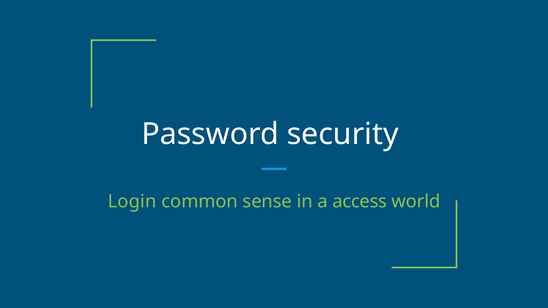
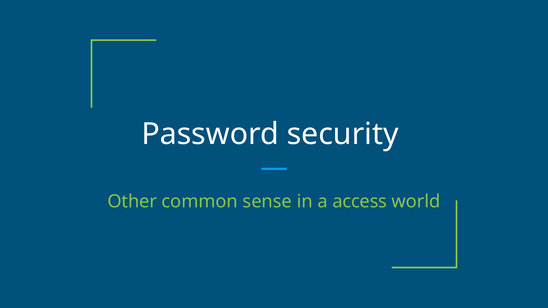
Login: Login -> Other
